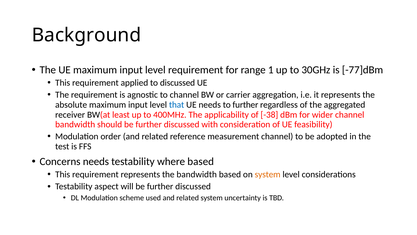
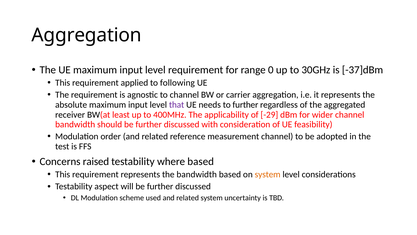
Background at (87, 35): Background -> Aggregation
1: 1 -> 0
-77]dBm: -77]dBm -> -37]dBm
to discussed: discussed -> following
that colour: blue -> purple
-38: -38 -> -29
Concerns needs: needs -> raised
